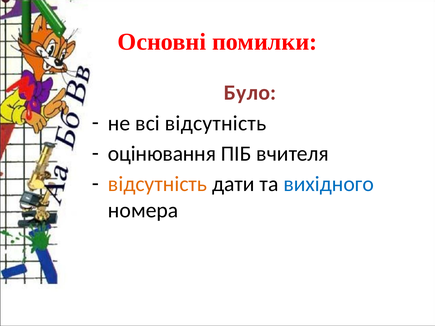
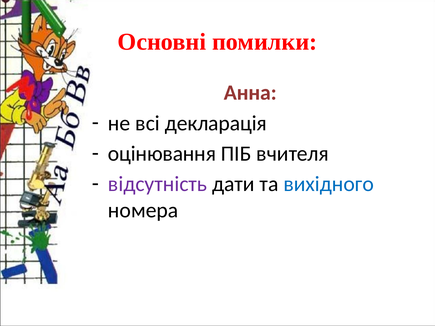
Було: Було -> Анна
всі відсутність: відсутність -> декларація
відсутність at (158, 184) colour: orange -> purple
